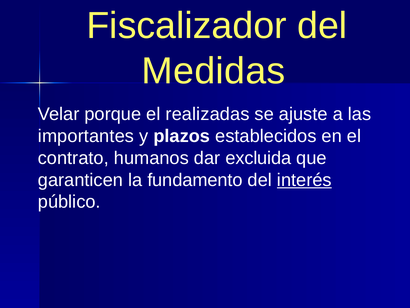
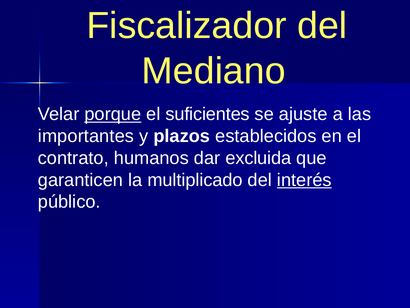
Medidas: Medidas -> Mediano
porque underline: none -> present
realizadas: realizadas -> suficientes
fundamento: fundamento -> multiplicado
